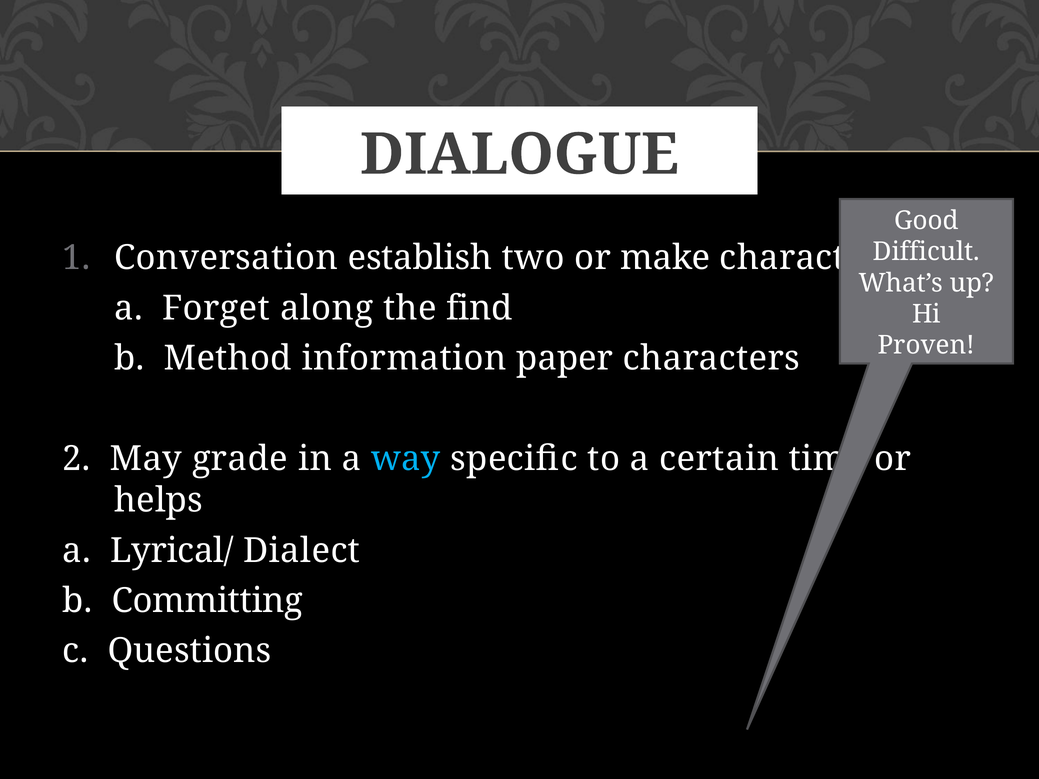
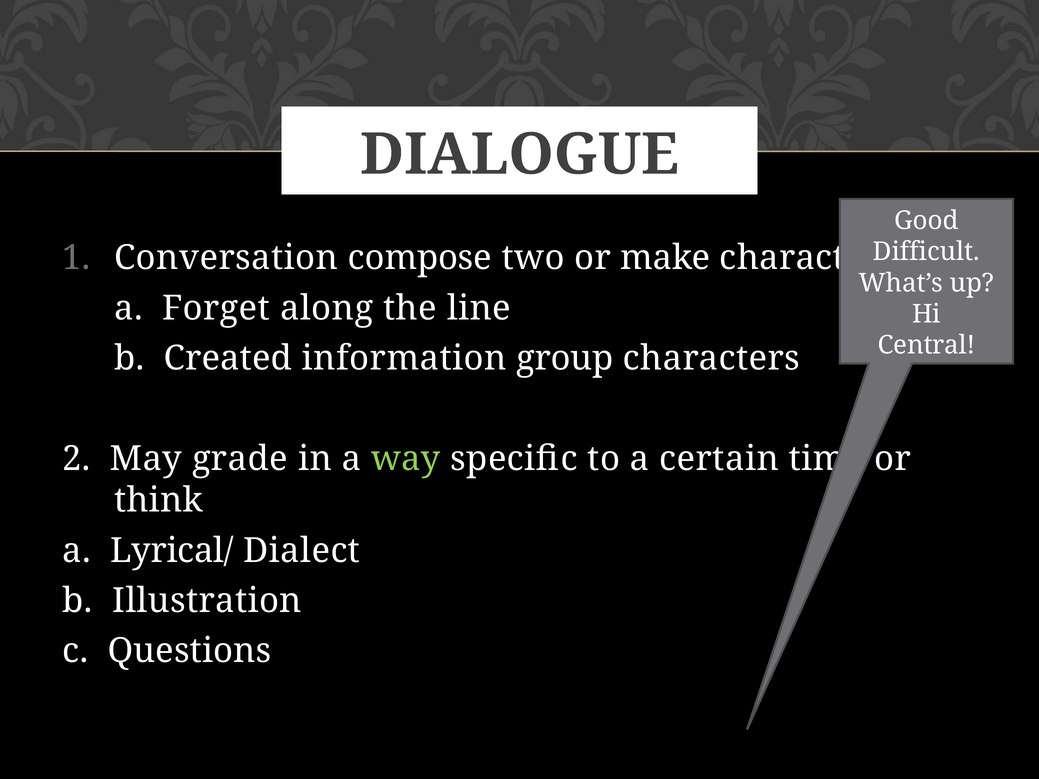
establish: establish -> compose
find: find -> line
Proven: Proven -> Central
Method: Method -> Created
paper: paper -> group
way colour: light blue -> light green
helps: helps -> think
Committing: Committing -> Illustration
